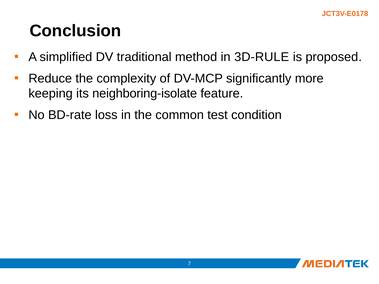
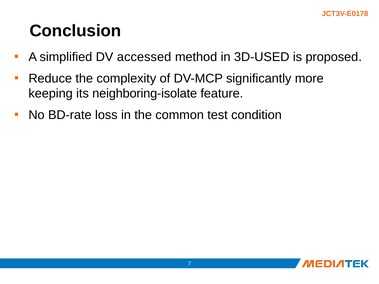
traditional: traditional -> accessed
3D-RULE: 3D-RULE -> 3D-USED
